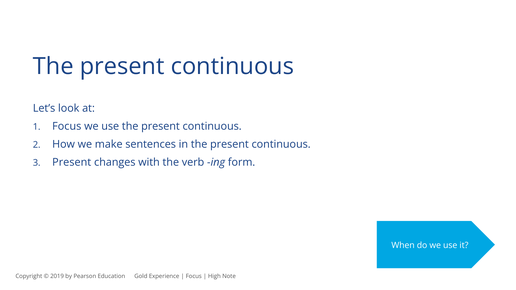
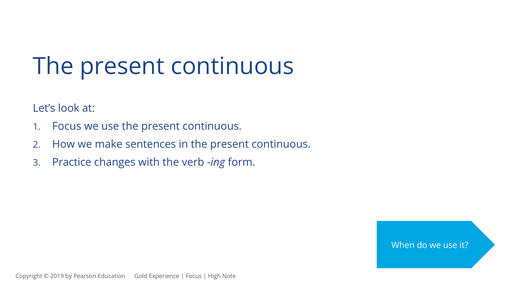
Present at (72, 162): Present -> Practice
